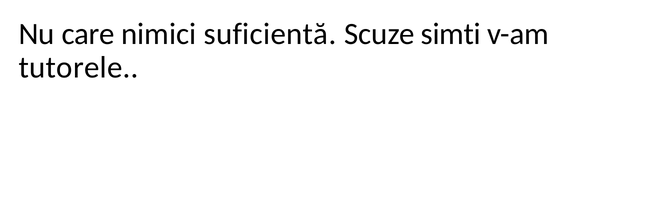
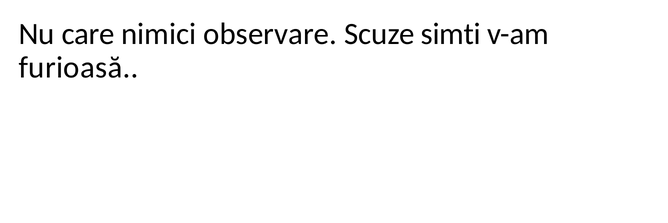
suficientă: suficientă -> observare
tutorele: tutorele -> furioasă
